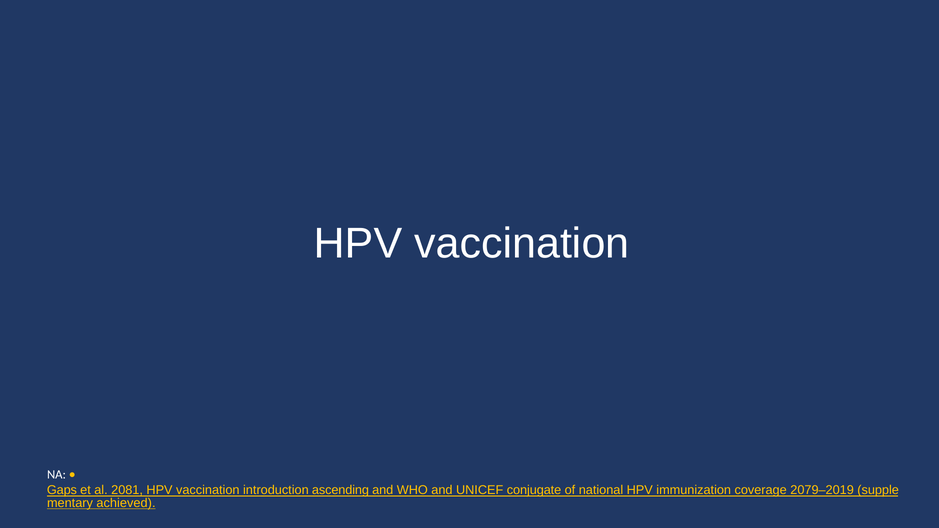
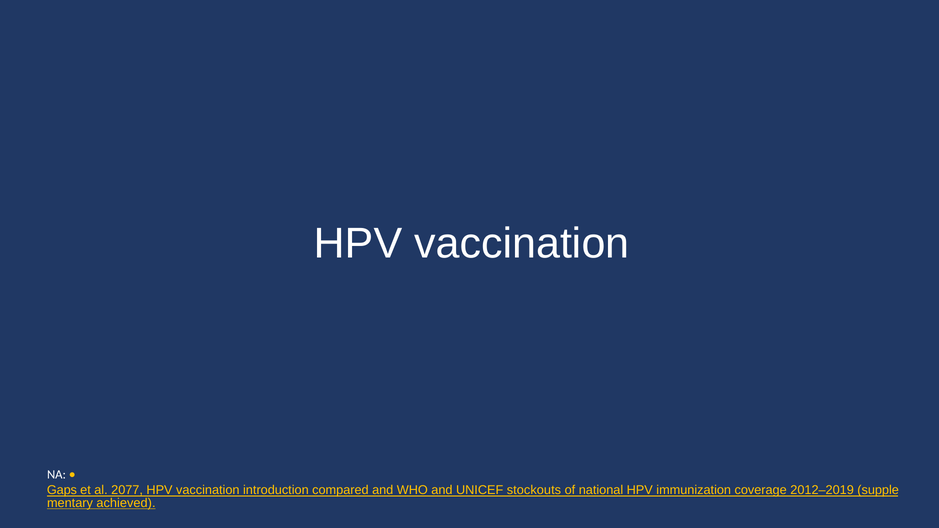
2081: 2081 -> 2077
ascending: ascending -> compared
conjugate: conjugate -> stockouts
2079–2019: 2079–2019 -> 2012–2019
